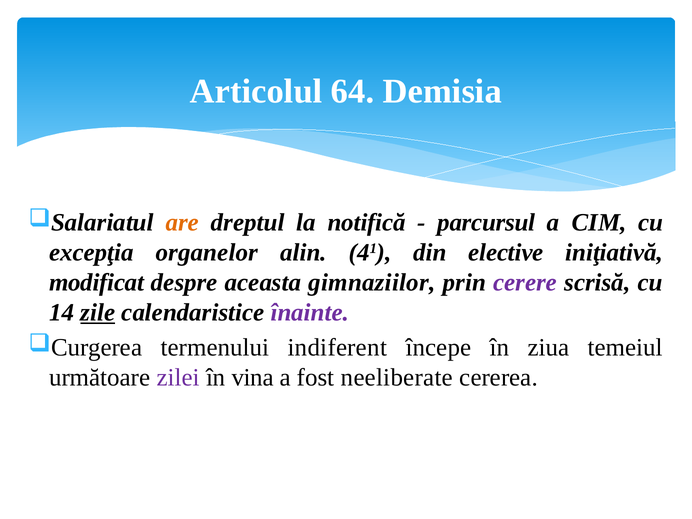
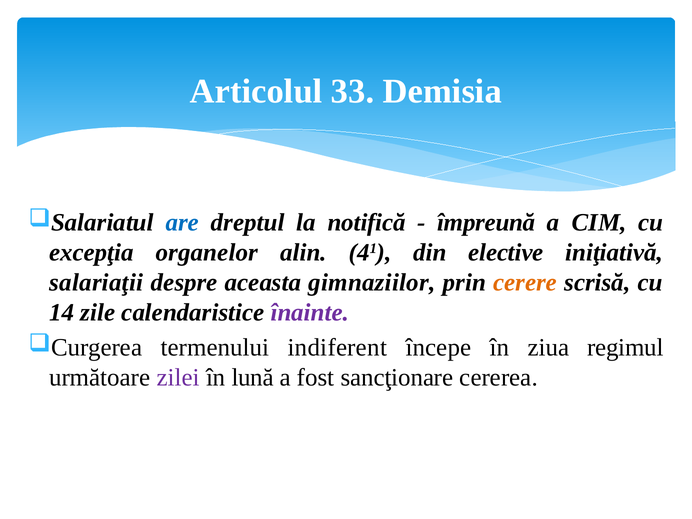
64: 64 -> 33
are colour: orange -> blue
parcursul: parcursul -> împreună
modificat: modificat -> salariaţii
cerere colour: purple -> orange
zile underline: present -> none
temeiul: temeiul -> regimul
vina: vina -> lună
neeliberate: neeliberate -> sancţionare
